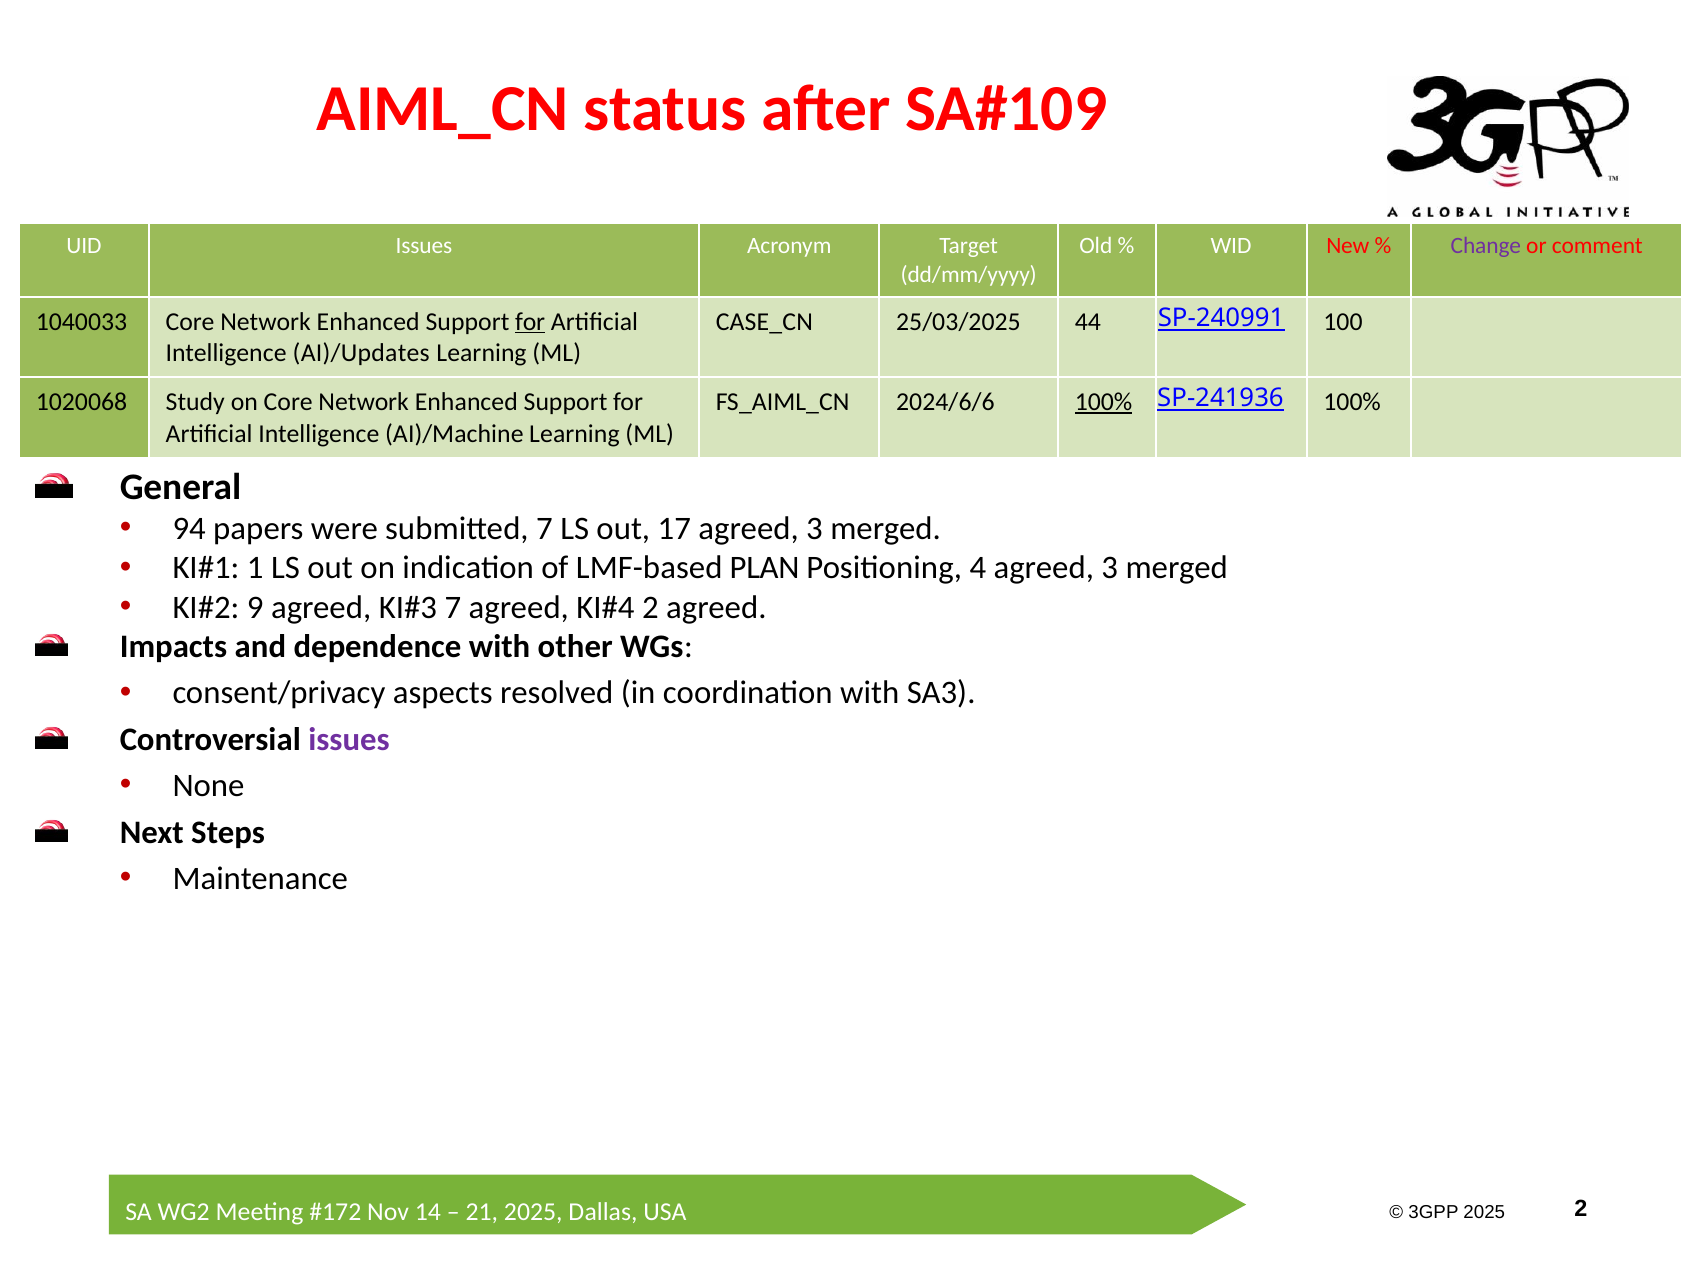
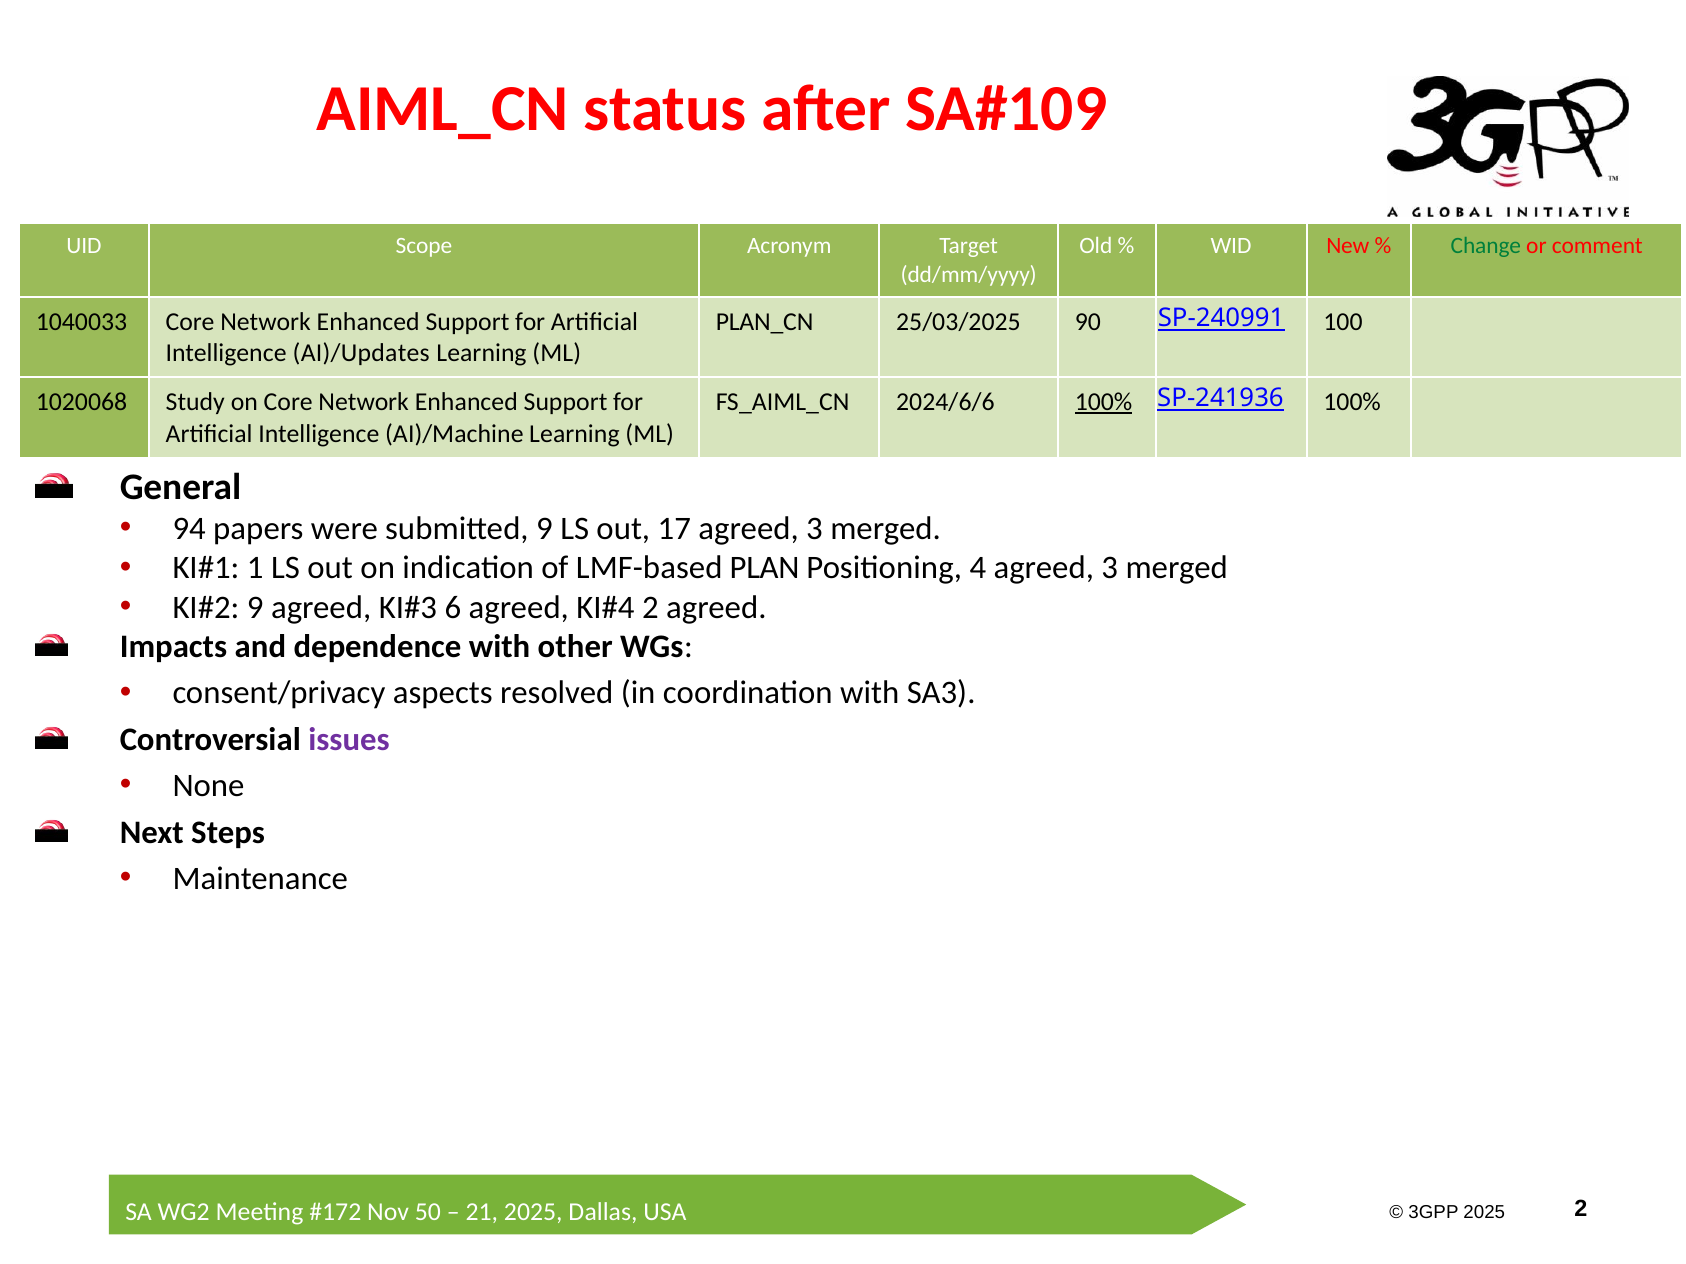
UID Issues: Issues -> Scope
Change colour: purple -> green
for at (530, 322) underline: present -> none
CASE_CN: CASE_CN -> PLAN_CN
44: 44 -> 90
submitted 7: 7 -> 9
7 at (453, 608): 7 -> 6
14: 14 -> 50
